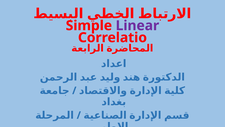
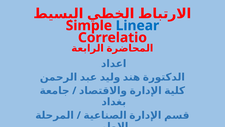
Linear colour: purple -> blue
